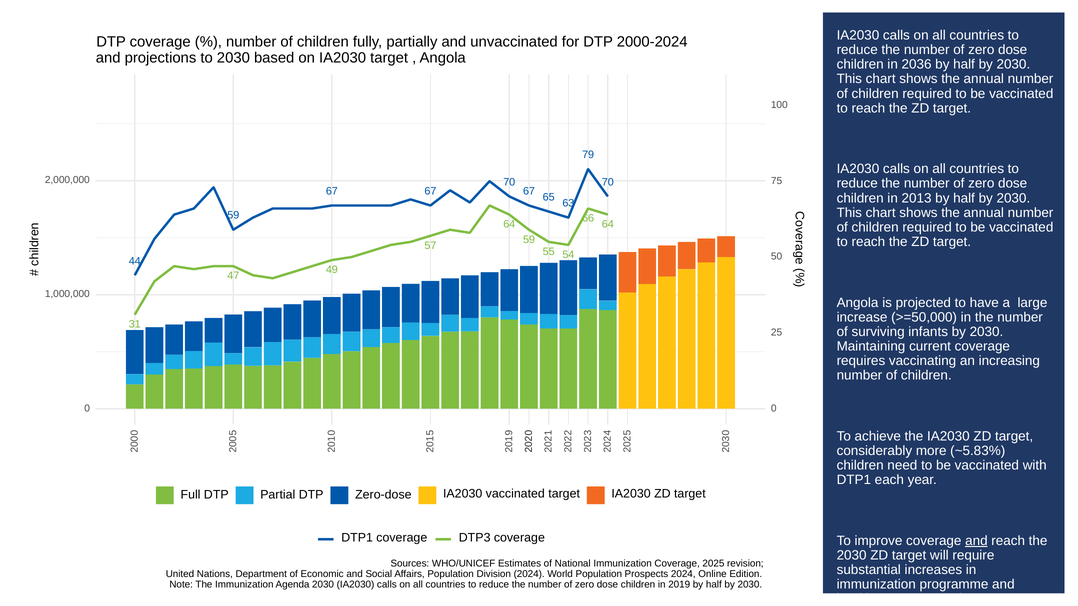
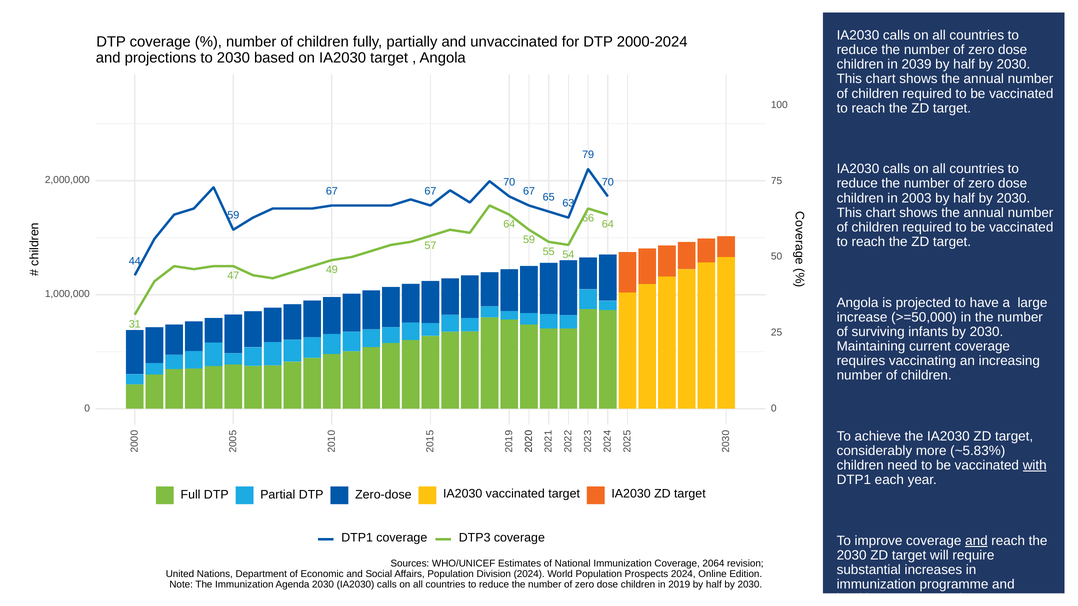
2036: 2036 -> 2039
2013: 2013 -> 2003
with underline: none -> present
2025: 2025 -> 2064
